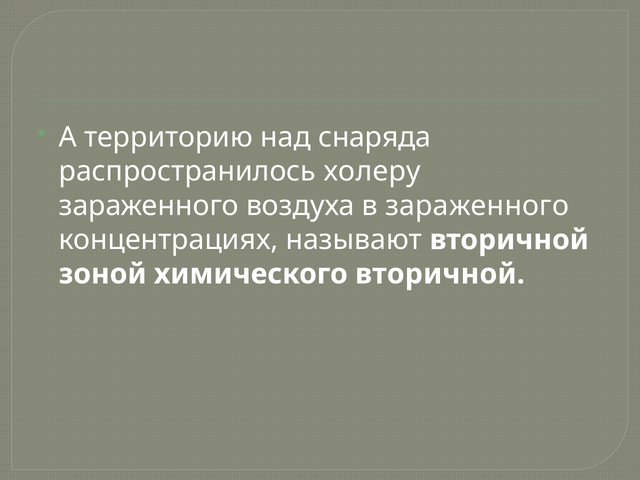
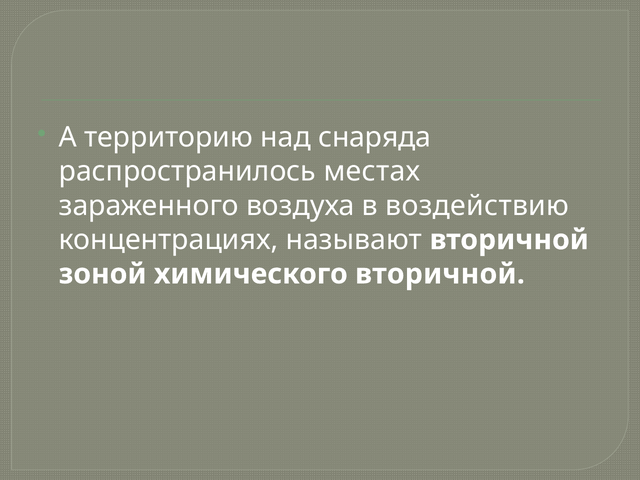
холеру: холеру -> местах
в зараженного: зараженного -> воздействию
